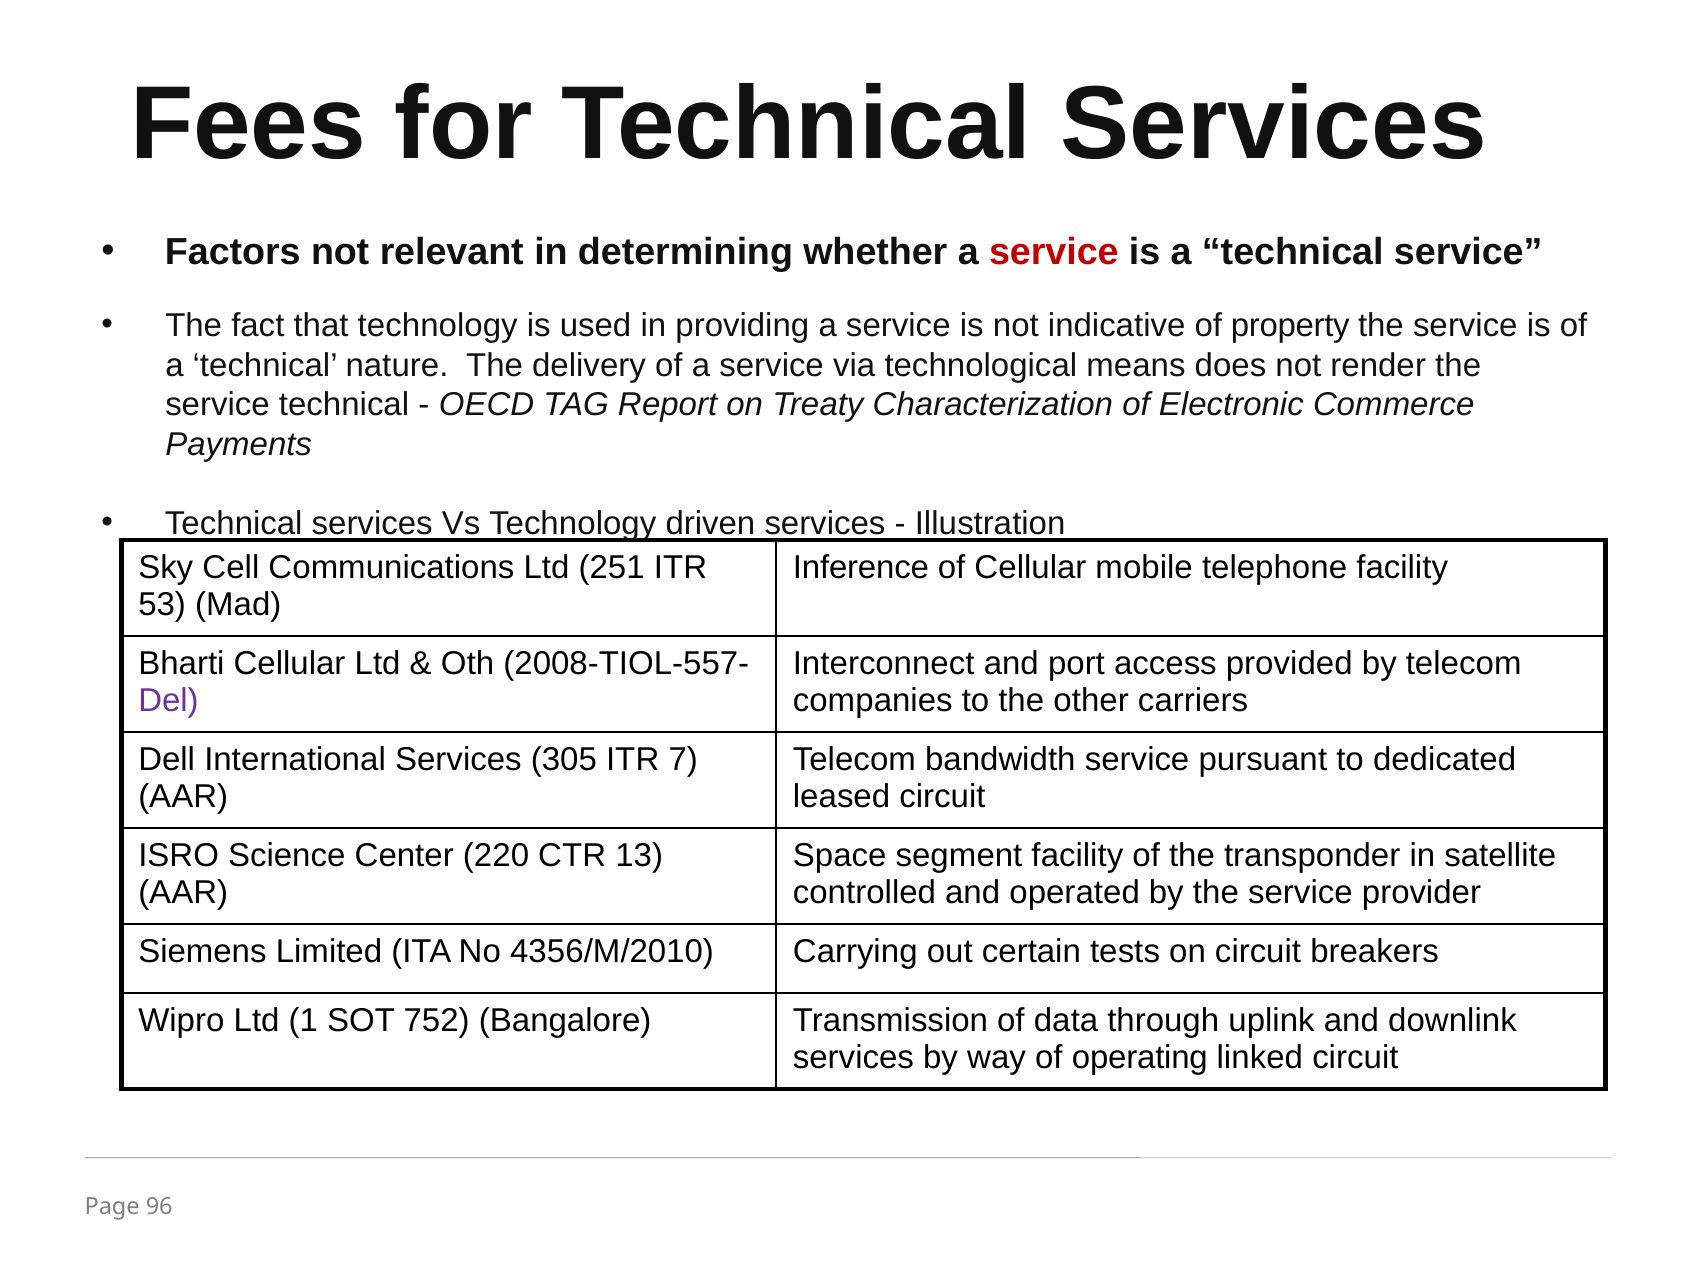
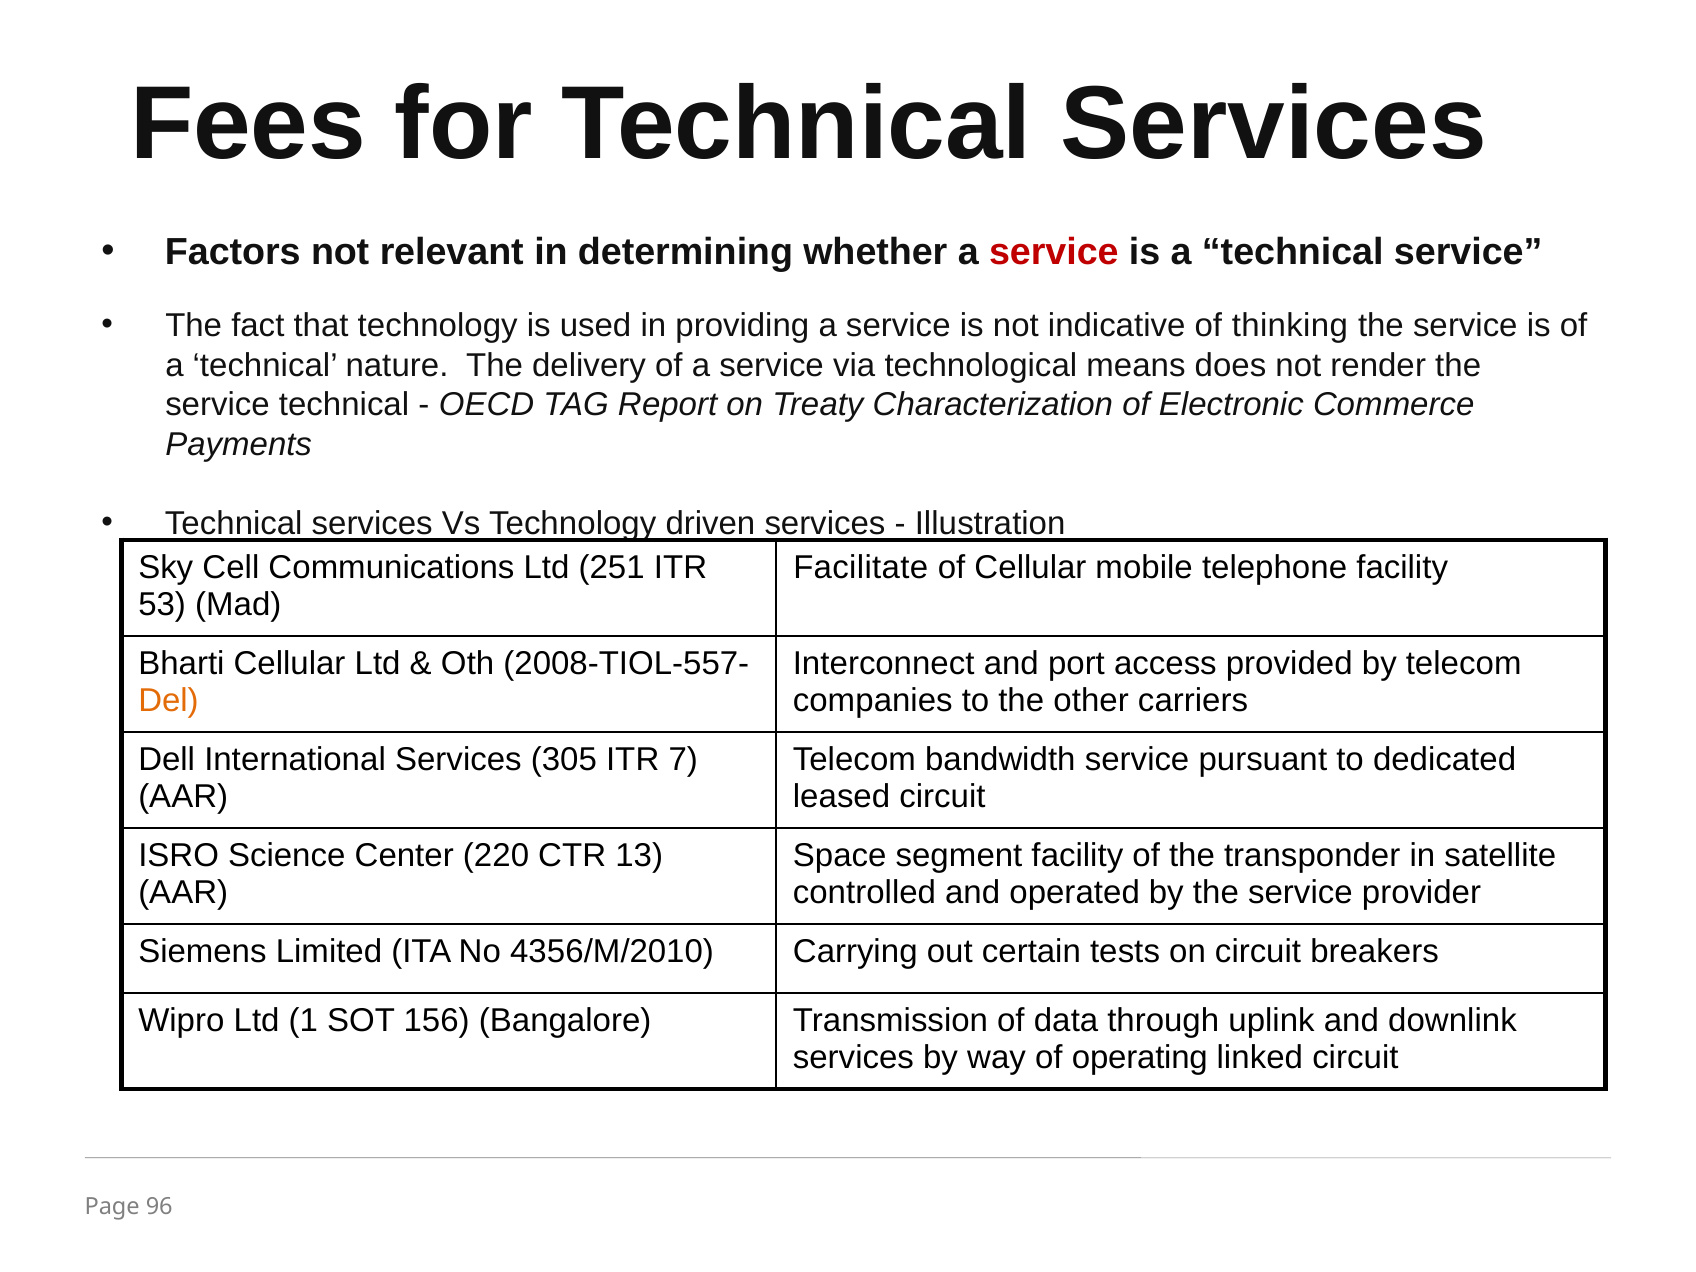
property: property -> thinking
Inference: Inference -> Facilitate
Del colour: purple -> orange
752: 752 -> 156
